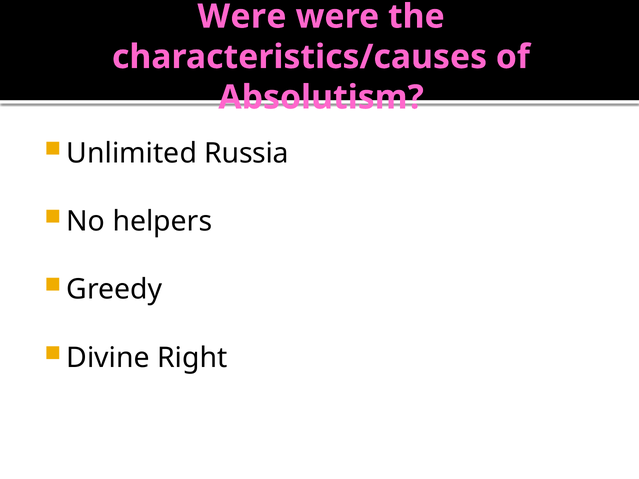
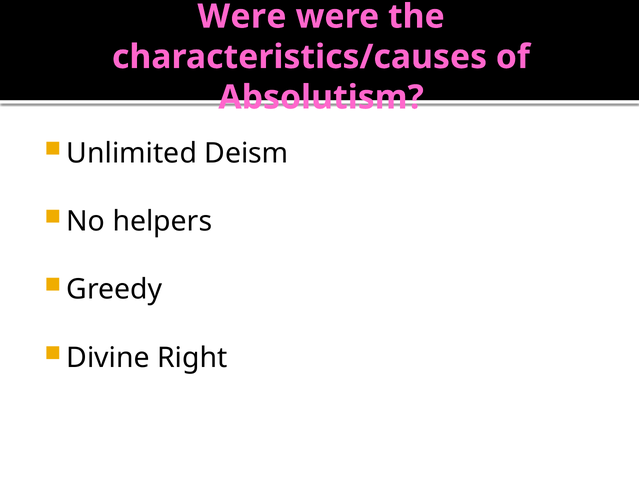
Russia: Russia -> Deism
